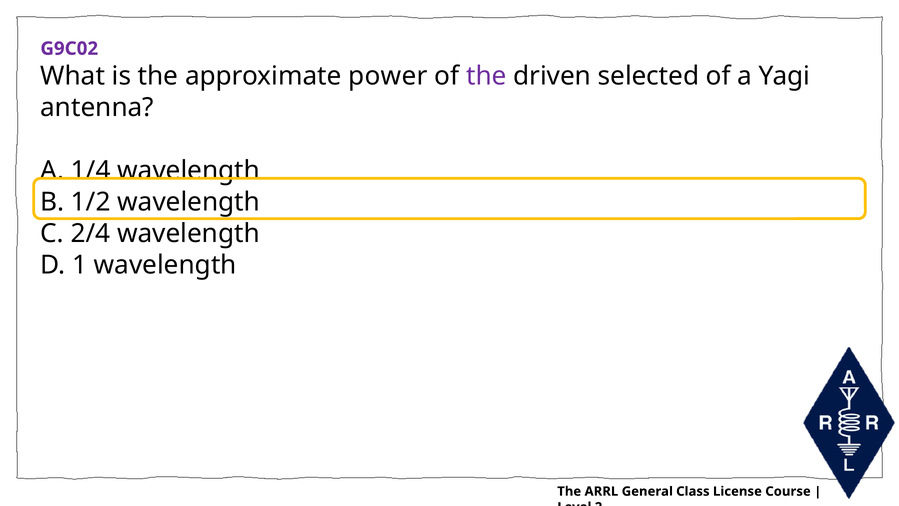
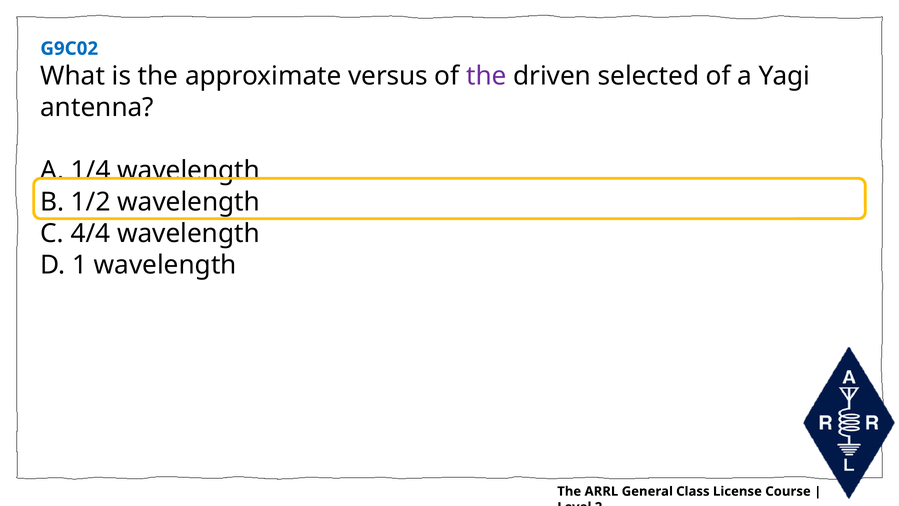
G9C02 colour: purple -> blue
power: power -> versus
2/4: 2/4 -> 4/4
